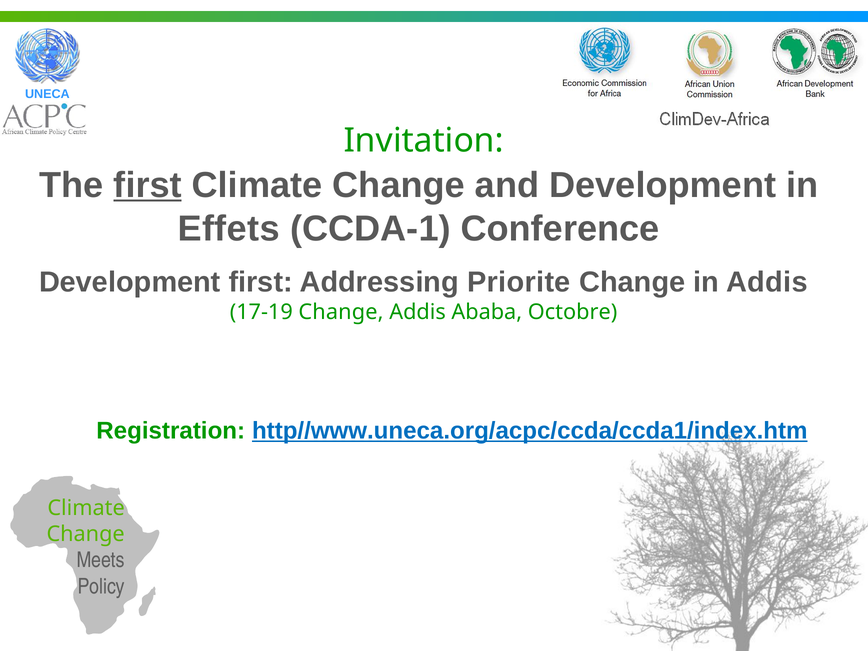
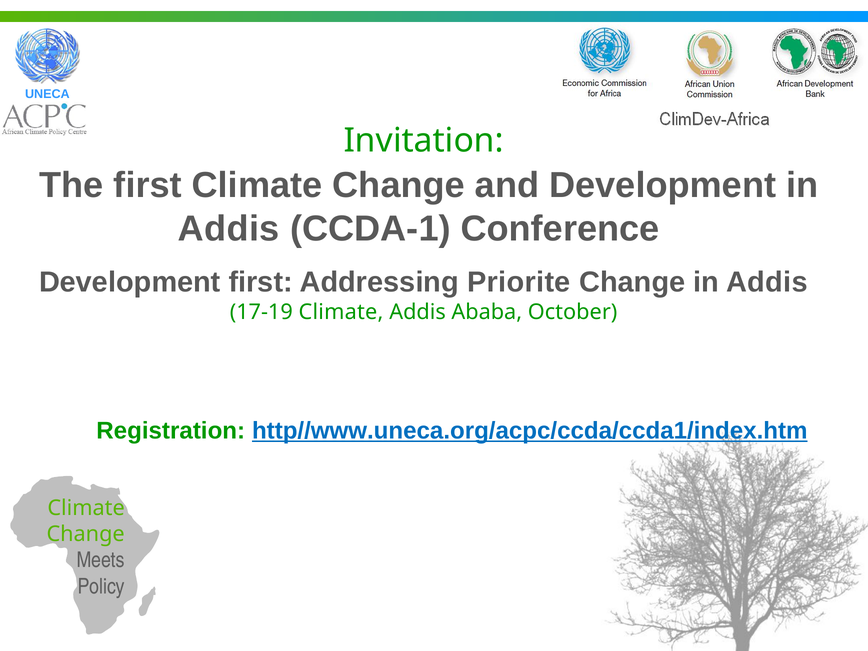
first at (148, 185) underline: present -> none
Effets at (229, 229): Effets -> Addis
17-19 Change: Change -> Climate
Octobre: Octobre -> October
